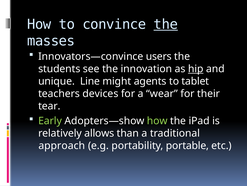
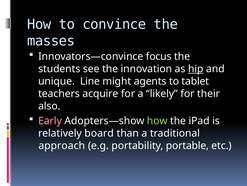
the at (166, 24) underline: present -> none
users: users -> focus
devices: devices -> acquire
wear: wear -> likely
tear: tear -> also
Early colour: light green -> pink
allows: allows -> board
